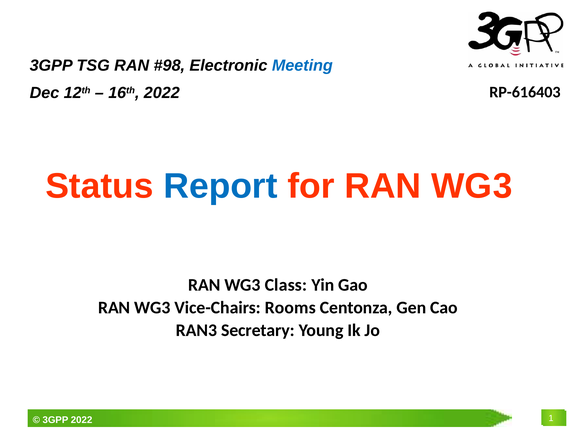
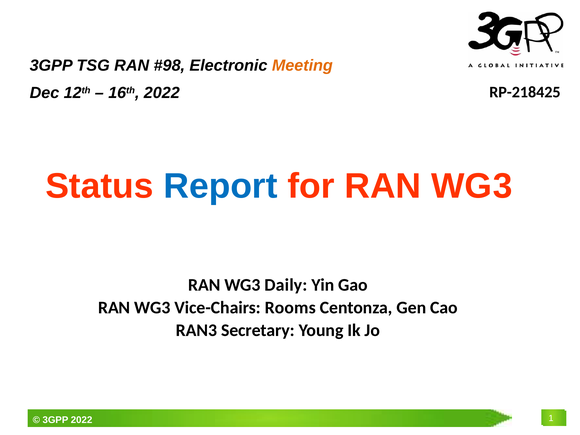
Meeting colour: blue -> orange
RP-616403: RP-616403 -> RP-218425
Class: Class -> Daily
